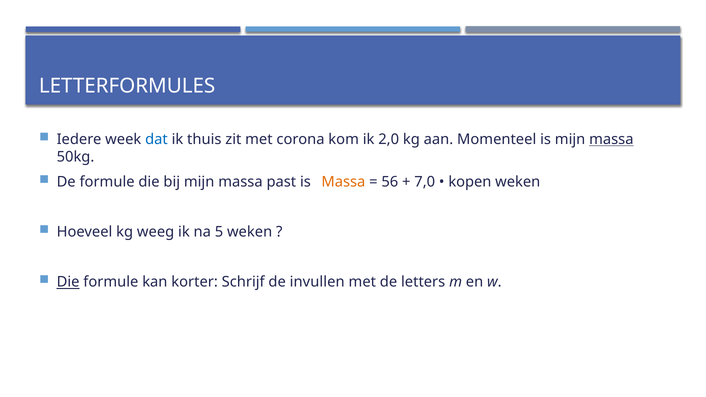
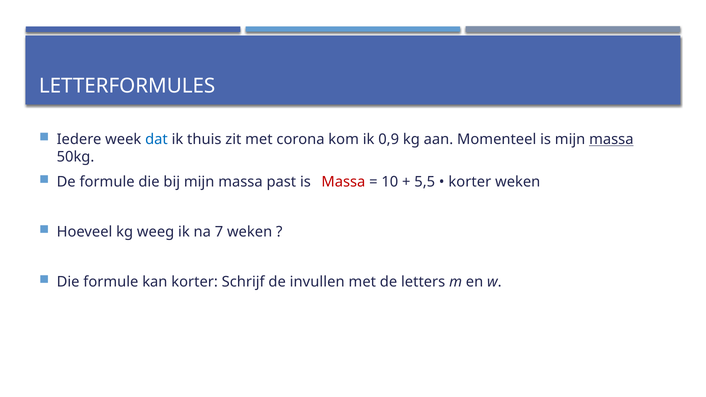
2,0: 2,0 -> 0,9
Massa at (343, 182) colour: orange -> red
56: 56 -> 10
7,0: 7,0 -> 5,5
kopen at (470, 182): kopen -> korter
5: 5 -> 7
Die at (68, 282) underline: present -> none
